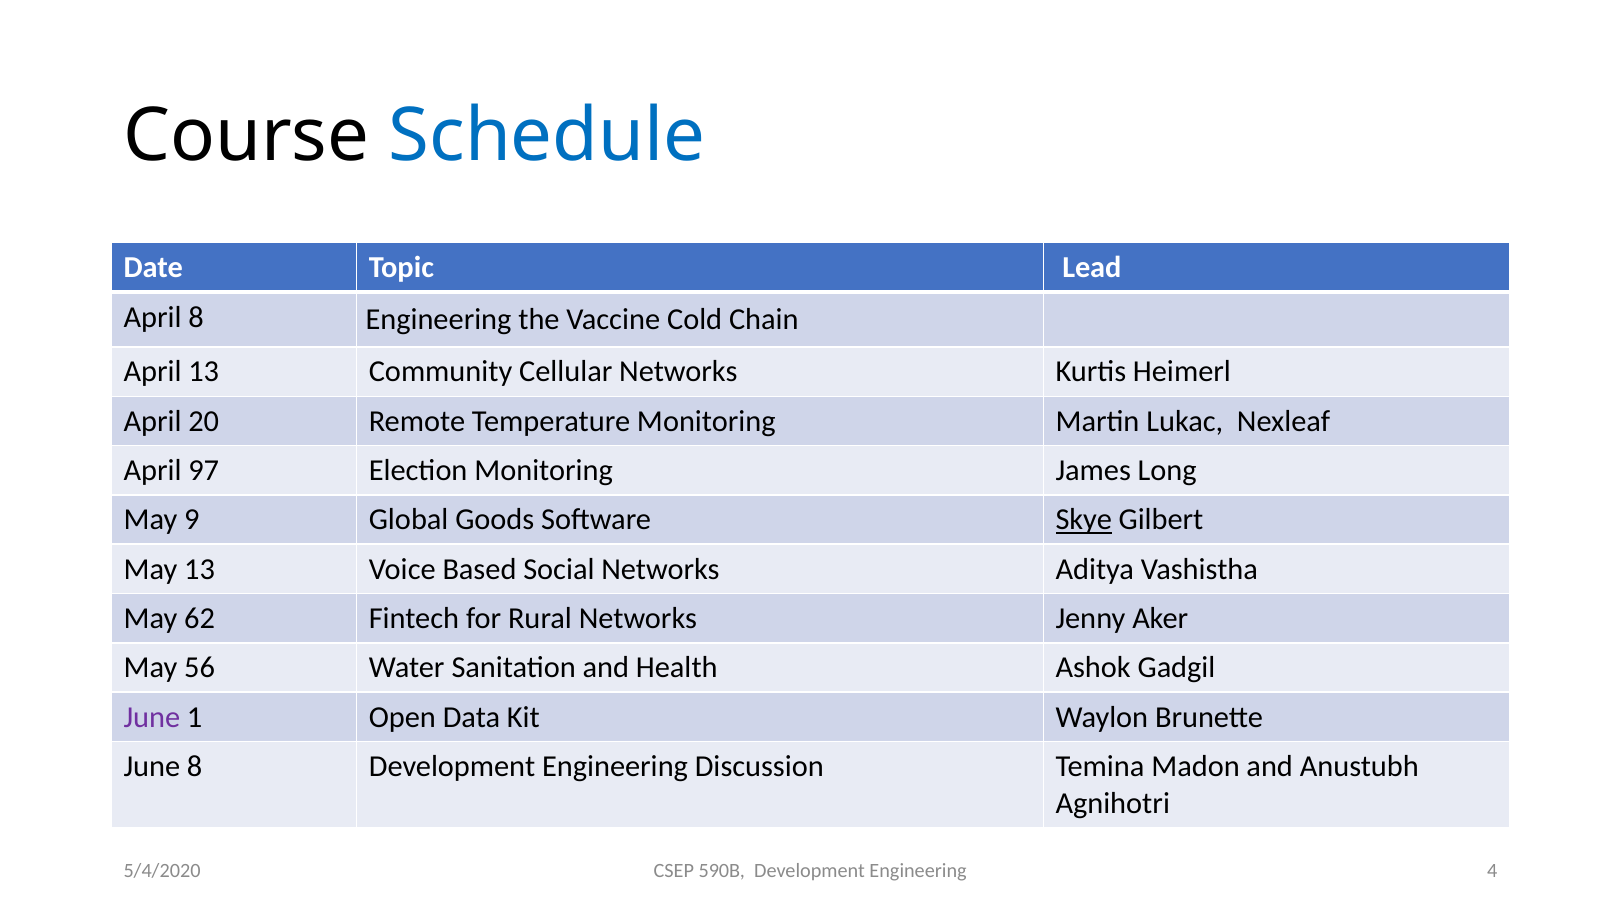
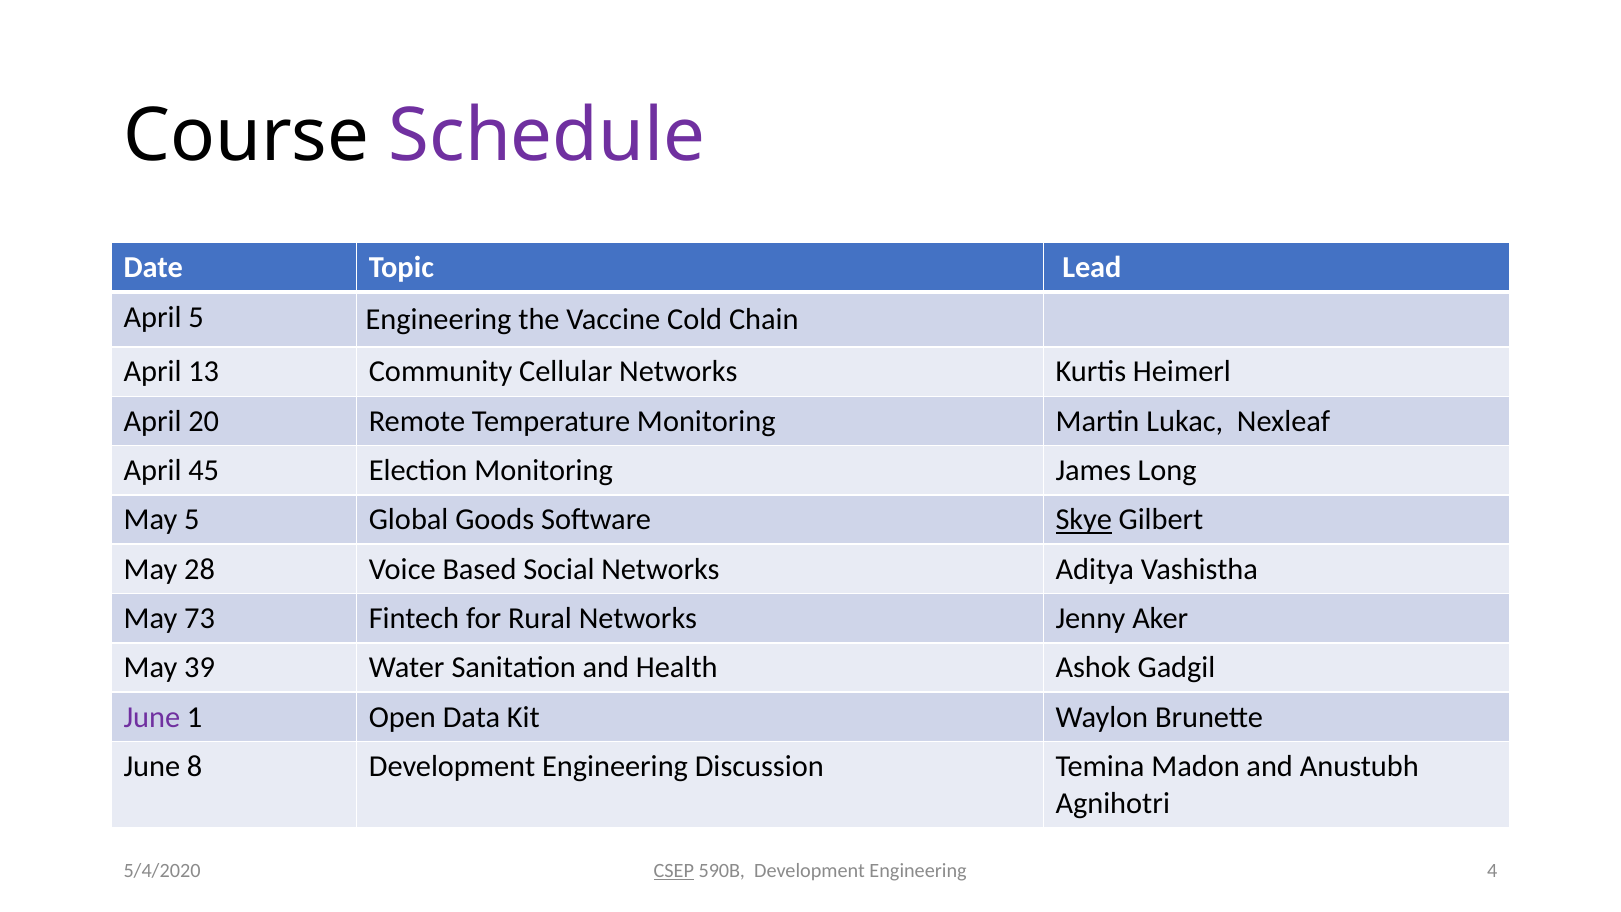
Schedule colour: blue -> purple
April 8: 8 -> 5
97: 97 -> 45
May 9: 9 -> 5
May 13: 13 -> 28
62: 62 -> 73
56: 56 -> 39
CSEP underline: none -> present
